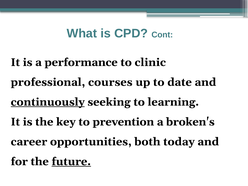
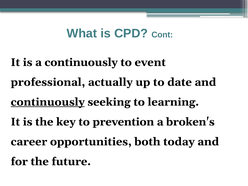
a performance: performance -> continuously
clinic: clinic -> event
courses: courses -> actually
future underline: present -> none
